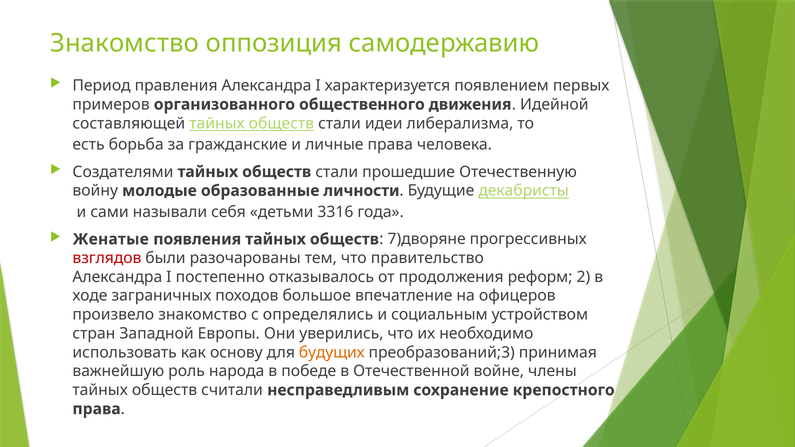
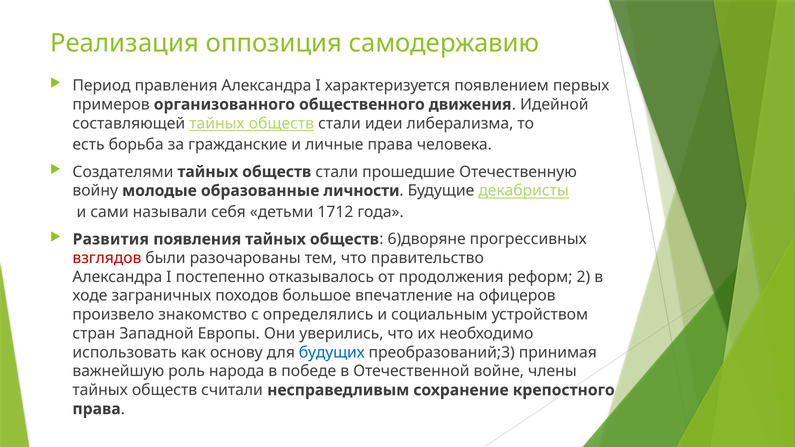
Знакомство at (125, 43): Знакомство -> Реализация
3316: 3316 -> 1712
Женатые: Женатые -> Развития
7)дворяне: 7)дворяне -> 6)дворяне
будущих colour: orange -> blue
